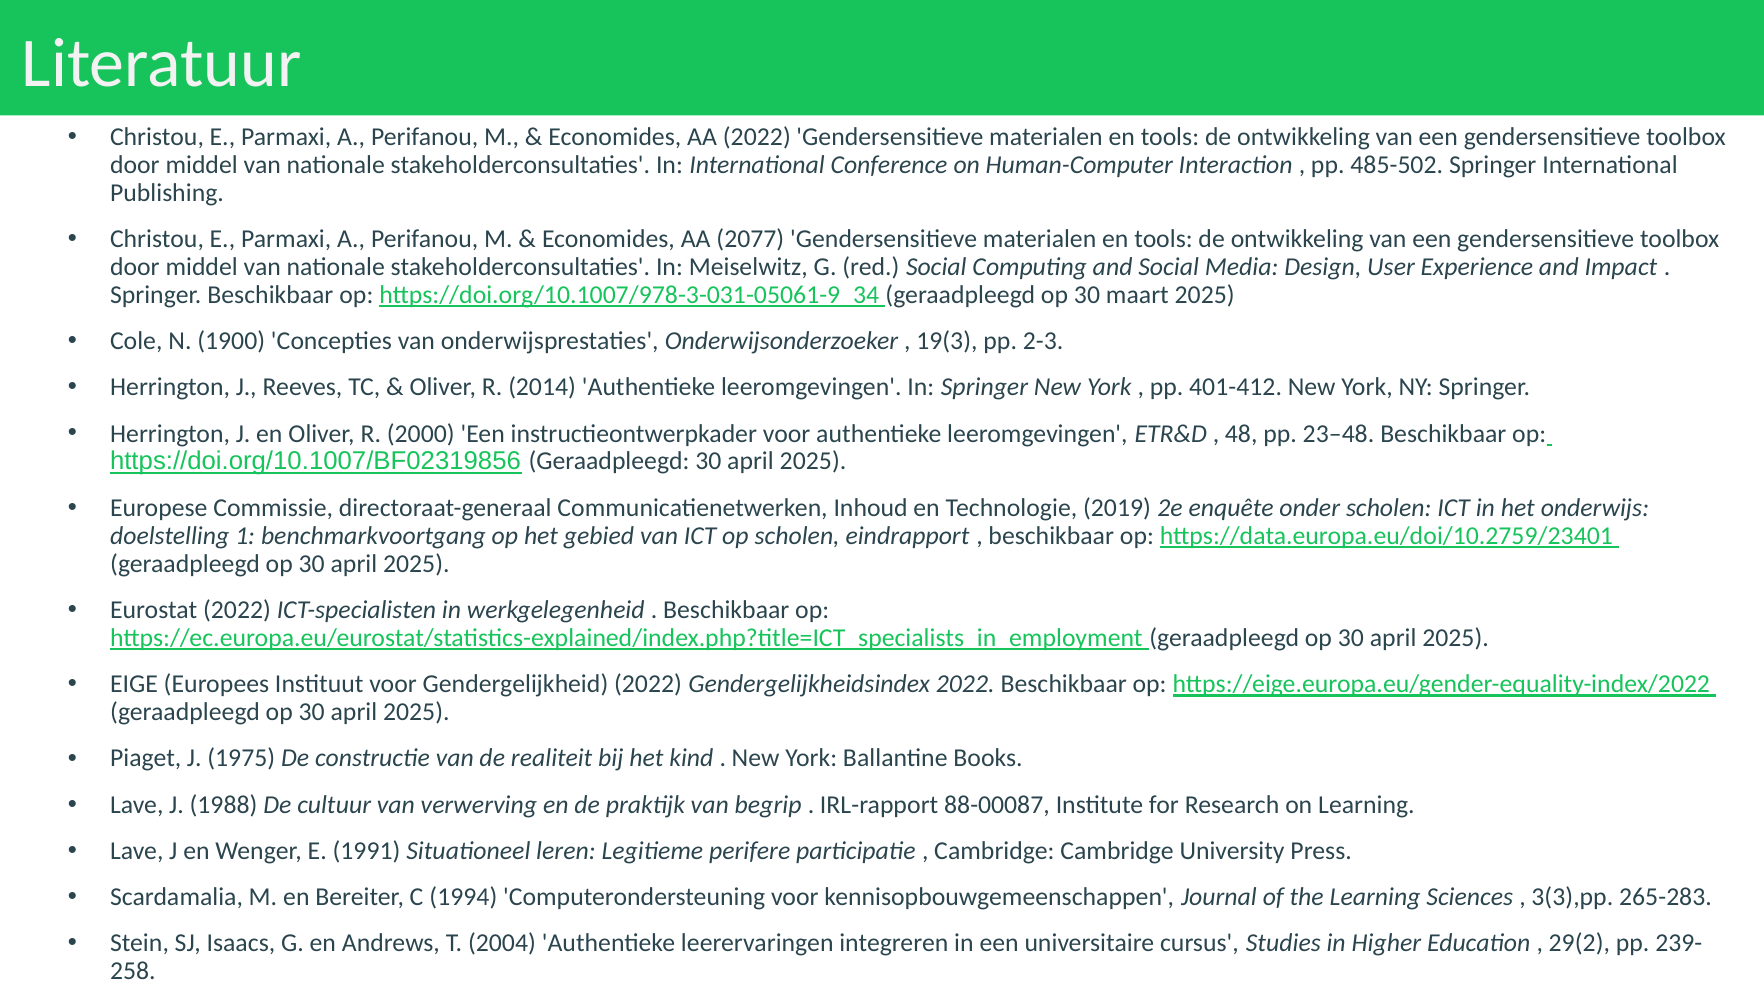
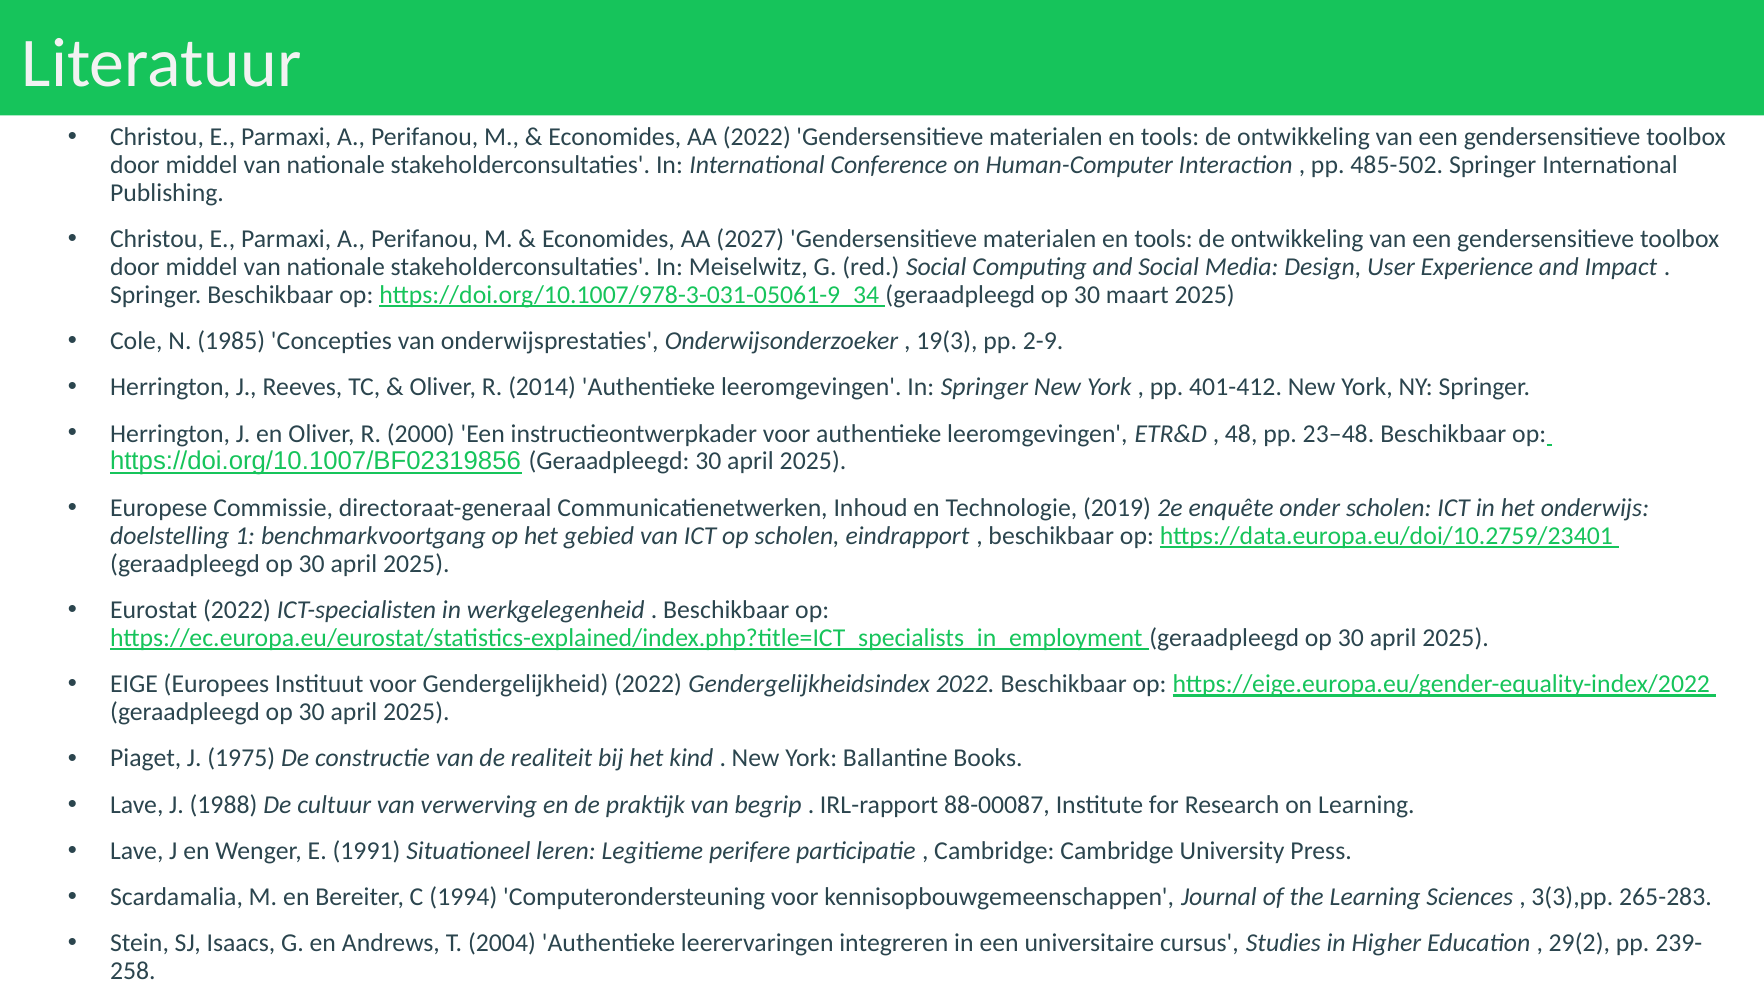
2077: 2077 -> 2027
1900: 1900 -> 1985
2-3: 2-3 -> 2-9
